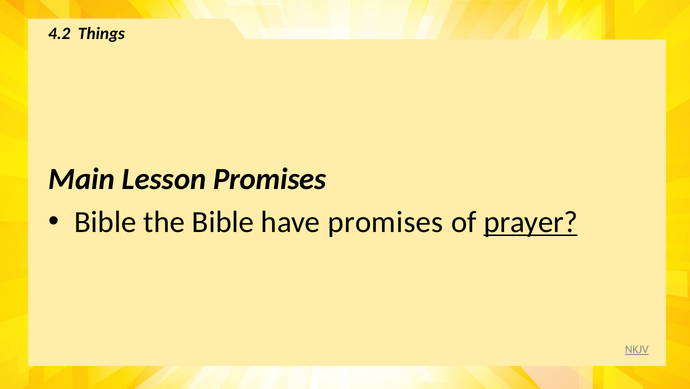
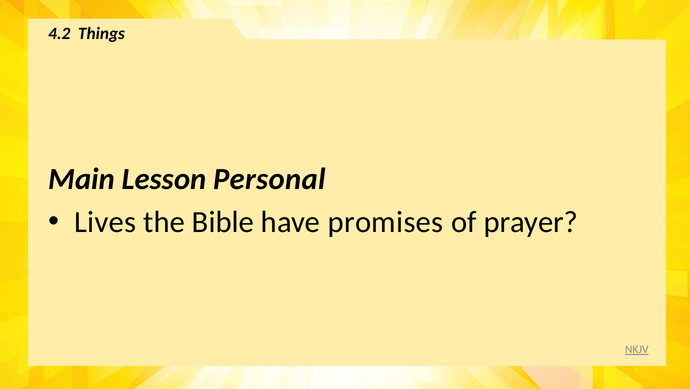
Lesson Promises: Promises -> Personal
Bible at (105, 222): Bible -> Lives
prayer underline: present -> none
